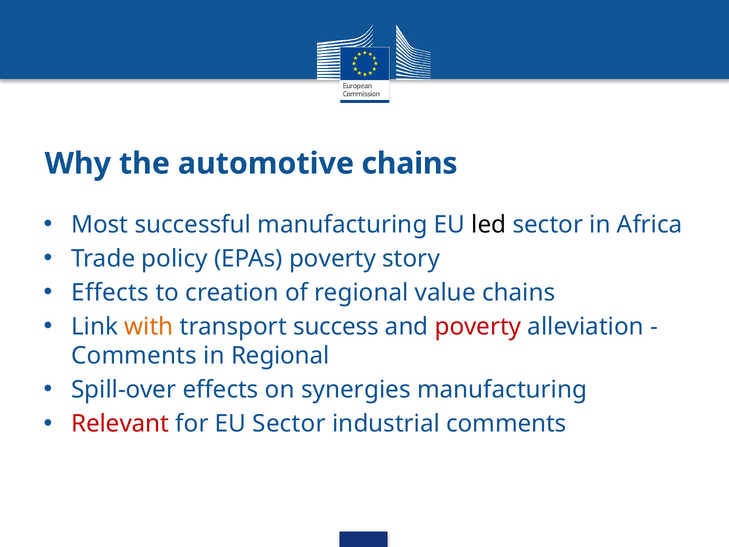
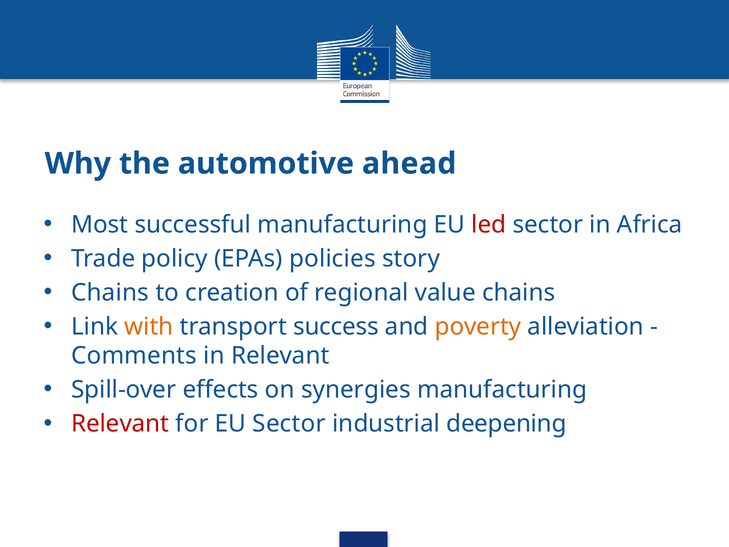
automotive chains: chains -> ahead
led colour: black -> red
EPAs poverty: poverty -> policies
Effects at (110, 292): Effects -> Chains
poverty at (478, 326) colour: red -> orange
in Regional: Regional -> Relevant
industrial comments: comments -> deepening
